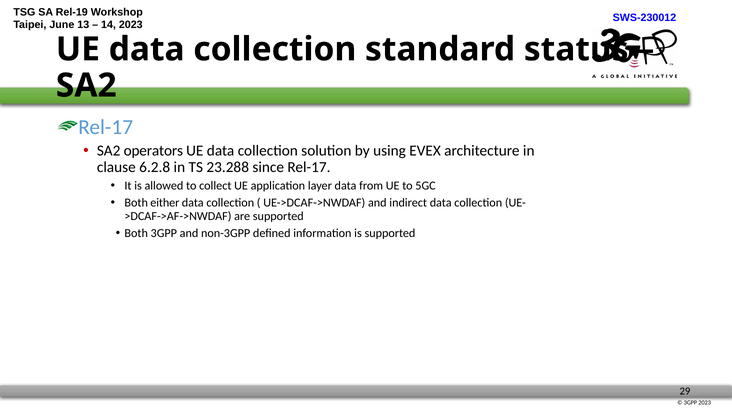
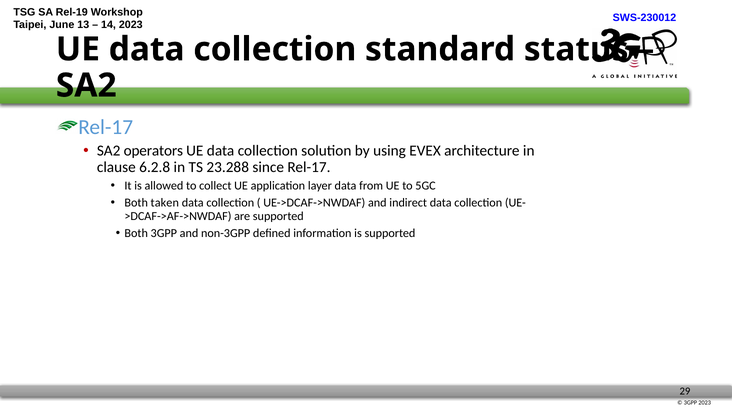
either: either -> taken
